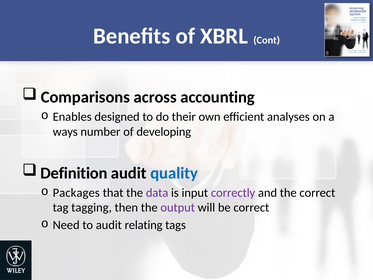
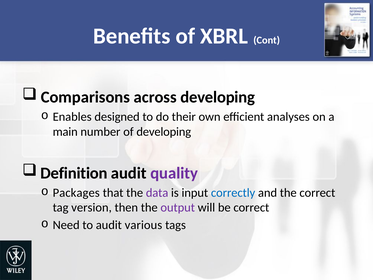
across accounting: accounting -> developing
ways: ways -> main
quality colour: blue -> purple
correctly colour: purple -> blue
tagging: tagging -> version
relating: relating -> various
